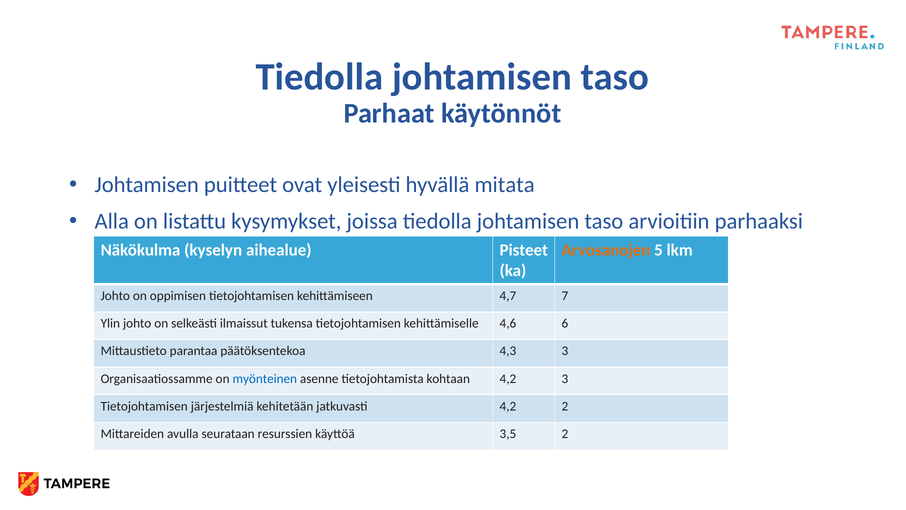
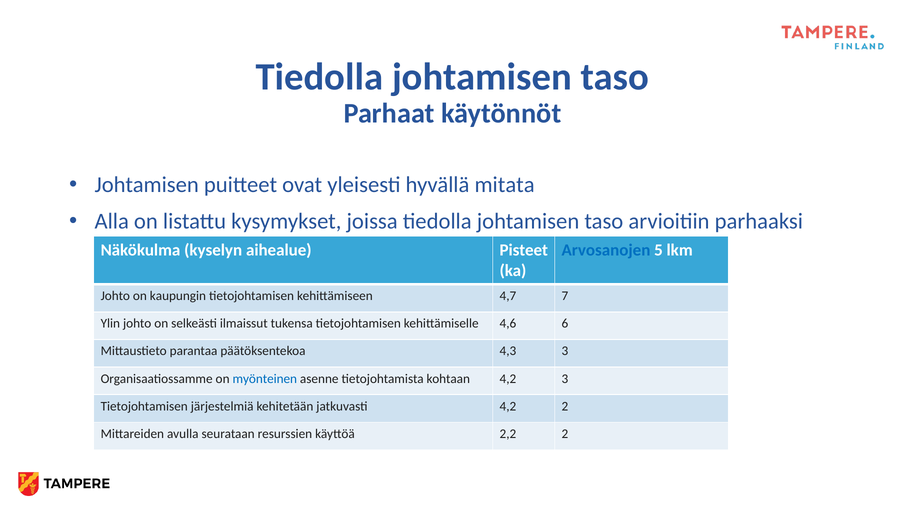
Arvosanojen colour: orange -> blue
oppimisen: oppimisen -> kaupungin
3,5: 3,5 -> 2,2
